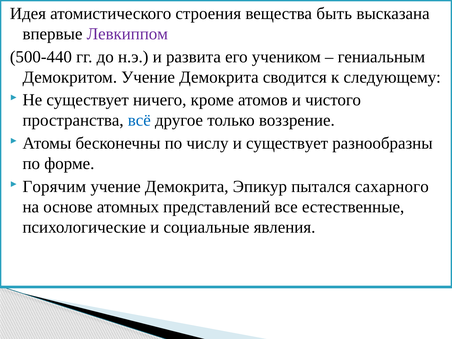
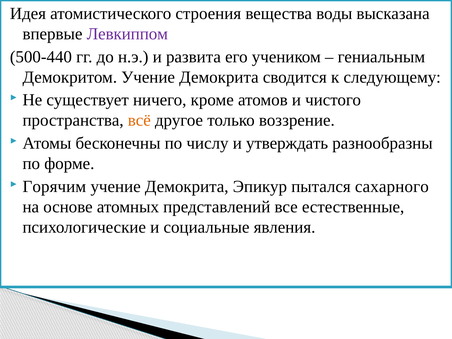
быть: быть -> воды
всё colour: blue -> orange
и существует: существует -> утверждать
